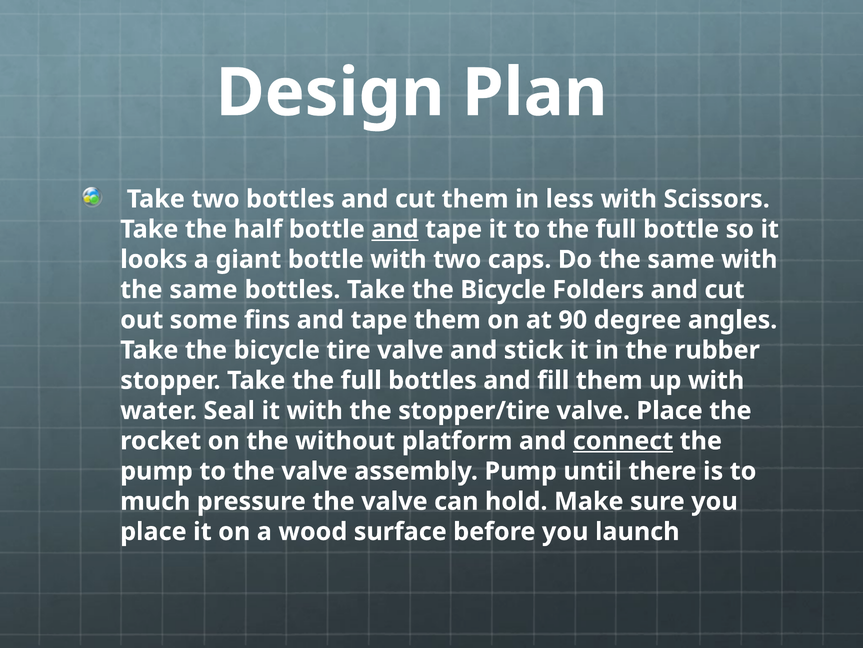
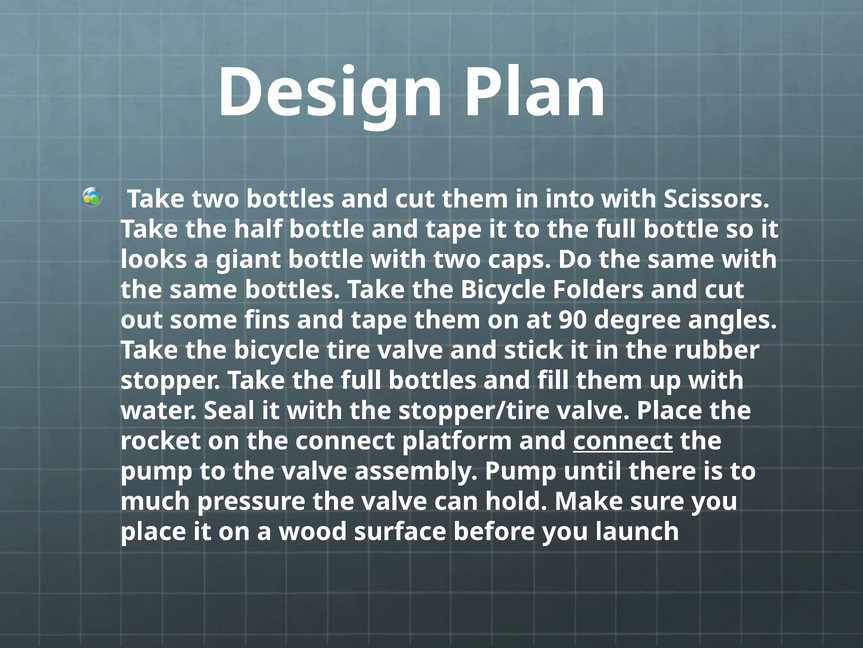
less: less -> into
and at (395, 229) underline: present -> none
the without: without -> connect
